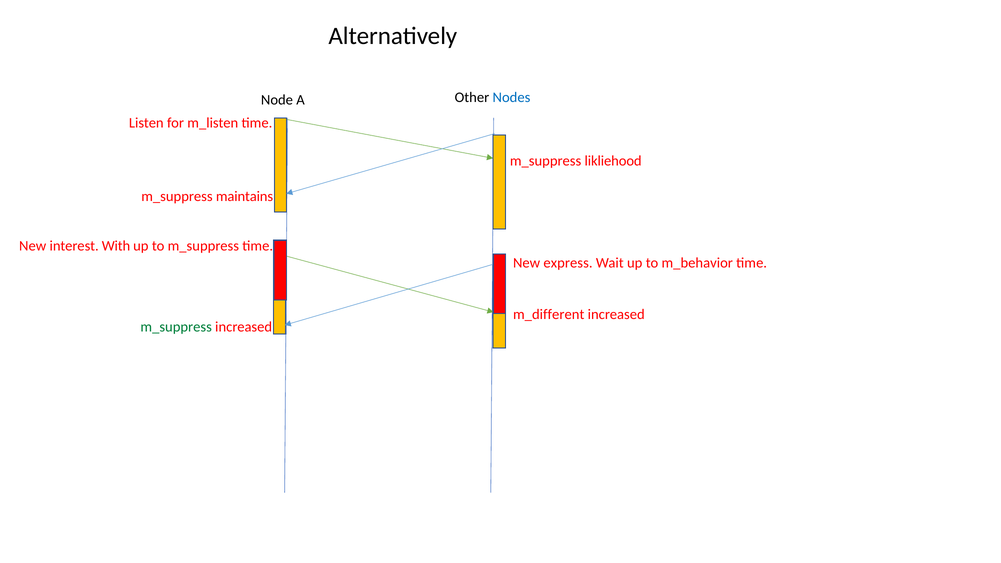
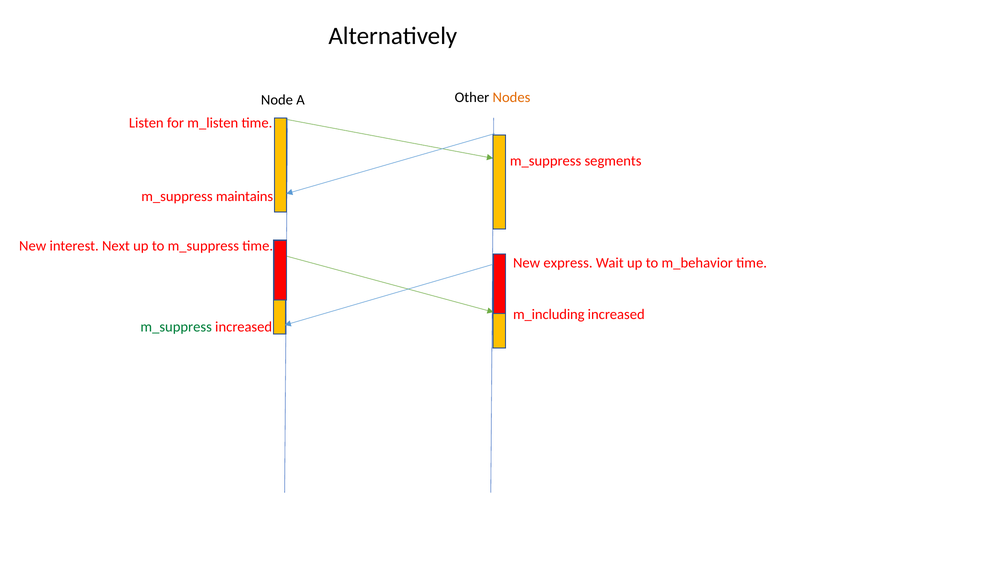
Nodes colour: blue -> orange
likliehood: likliehood -> segments
With: With -> Next
m_different: m_different -> m_including
